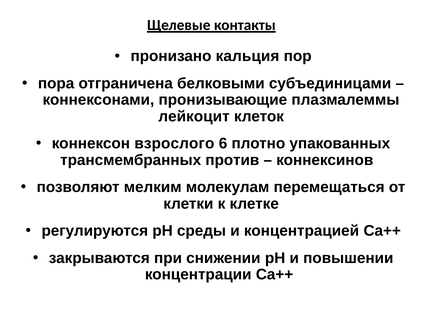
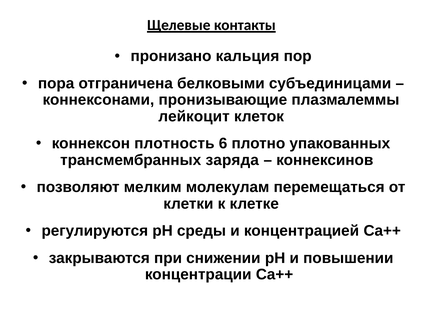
взрослого: взрослого -> плотность
против: против -> заряда
